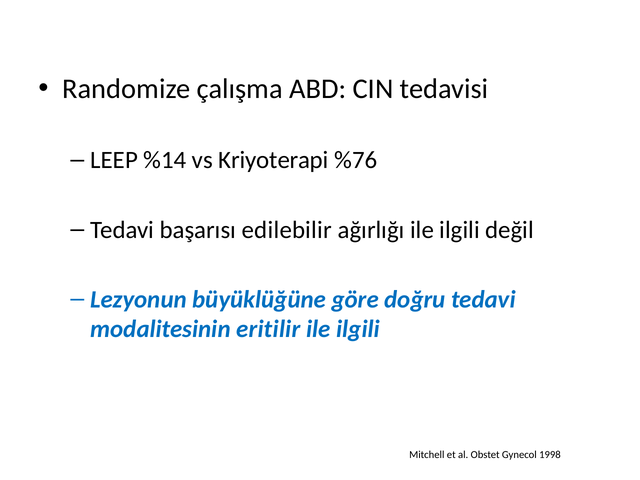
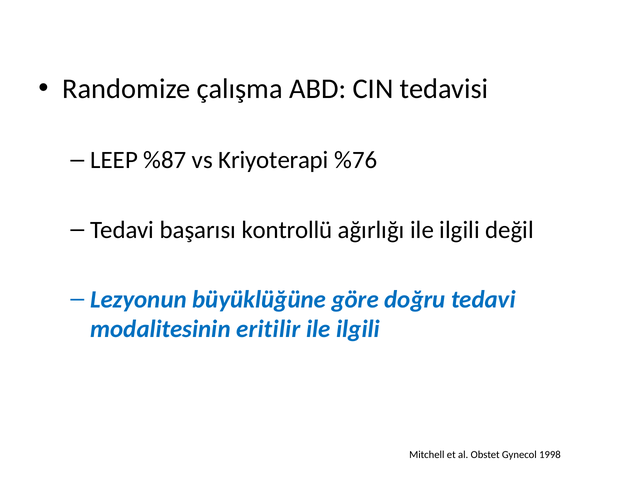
%14: %14 -> %87
edilebilir: edilebilir -> kontrollü
